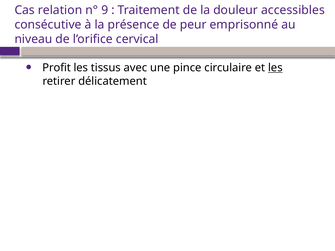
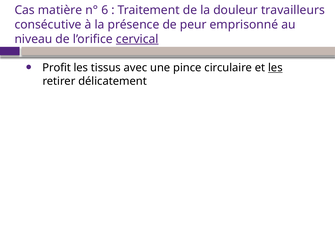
relation: relation -> matière
9: 9 -> 6
accessibles: accessibles -> travailleurs
cervical underline: none -> present
